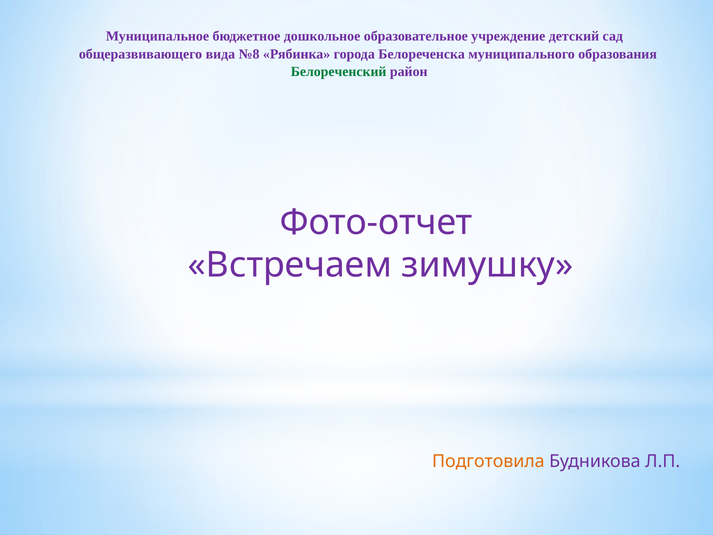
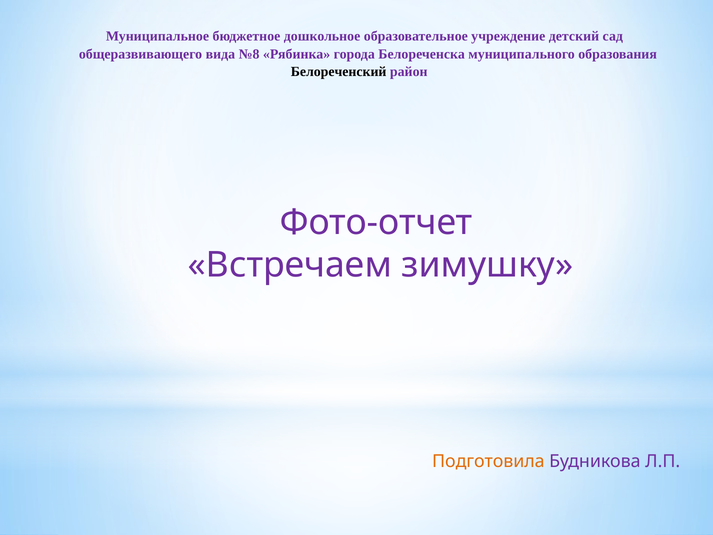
Белореченский colour: green -> black
